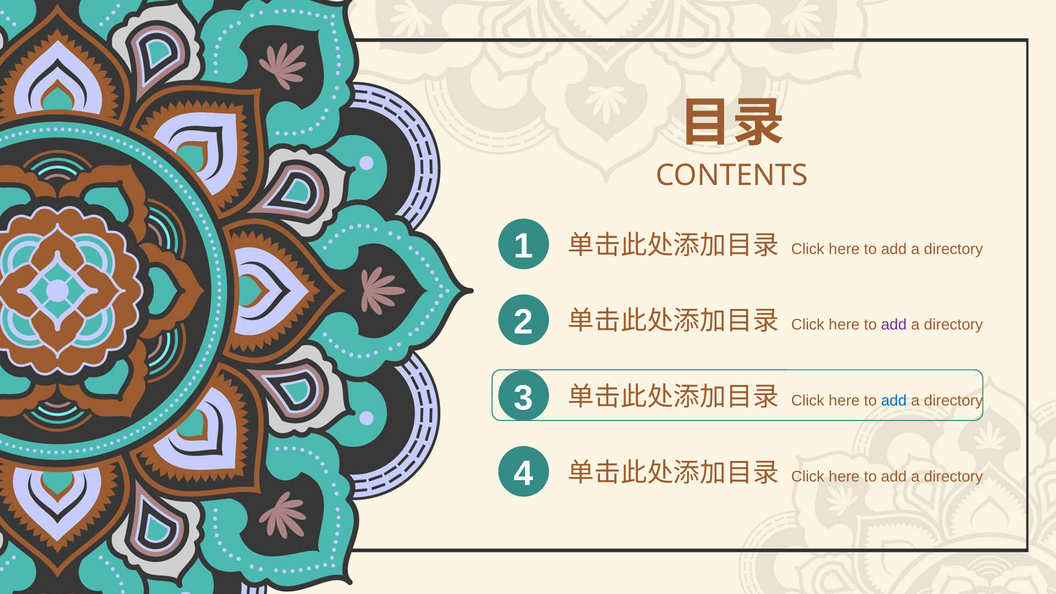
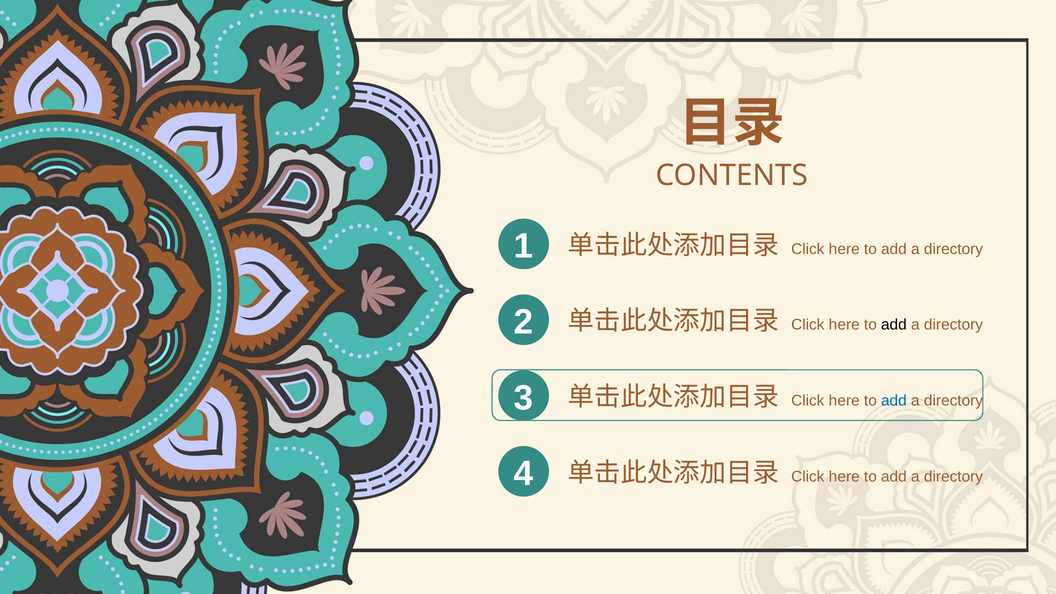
add at (894, 325) colour: purple -> black
